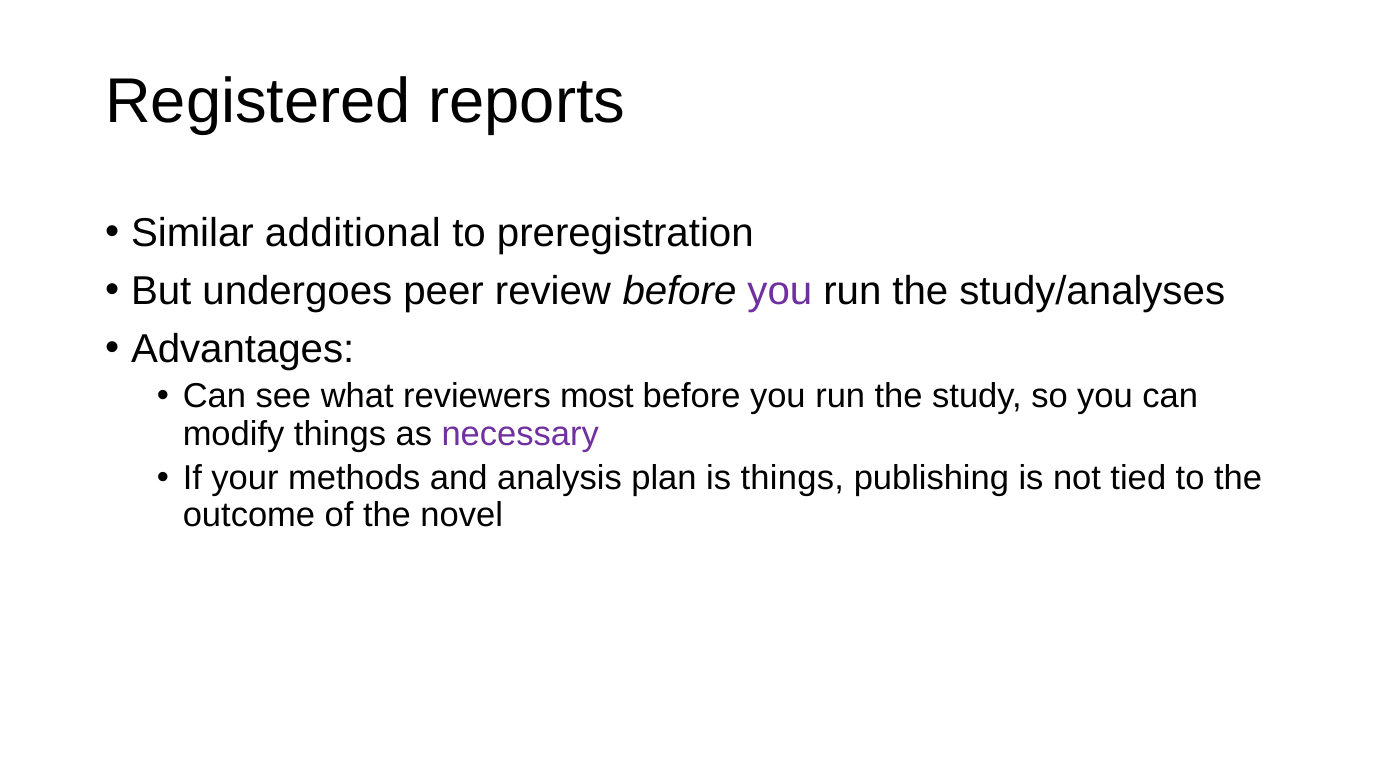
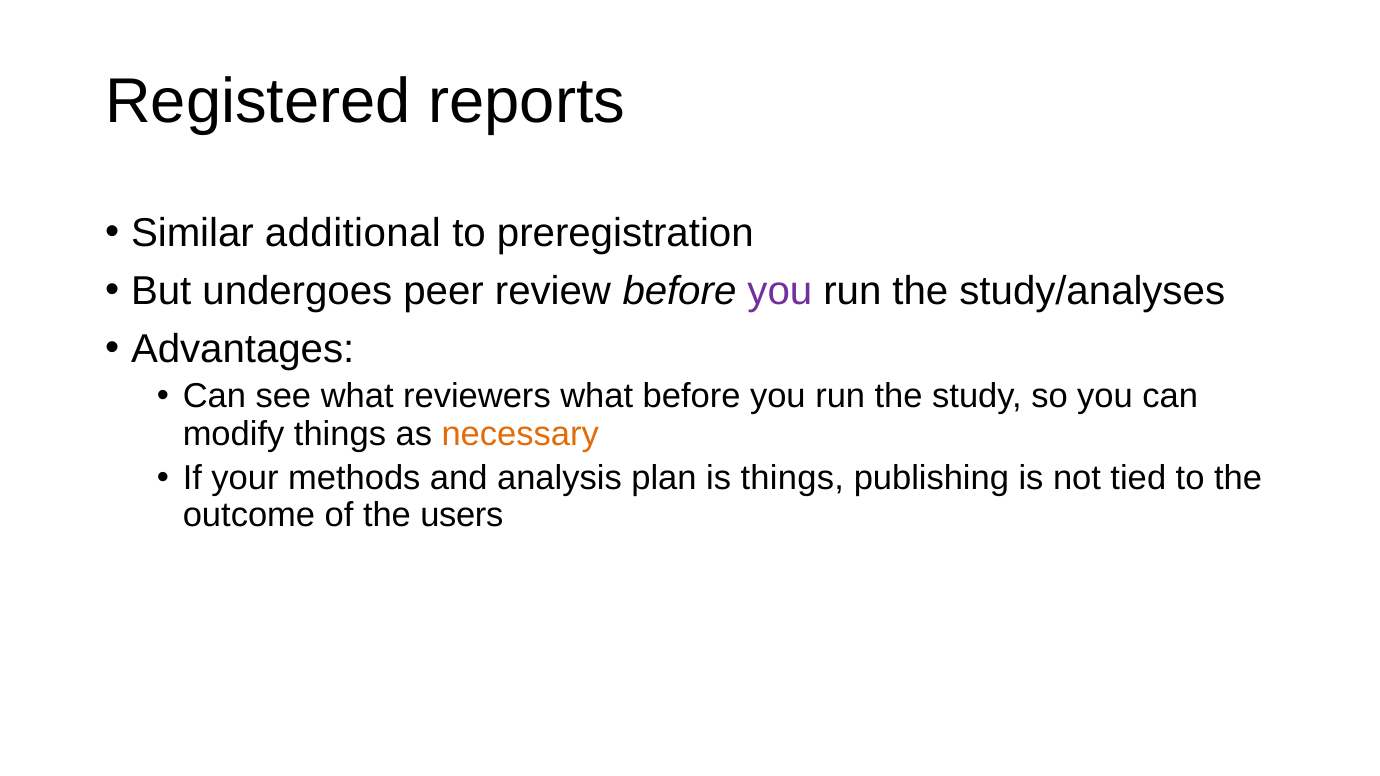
reviewers most: most -> what
necessary colour: purple -> orange
novel: novel -> users
